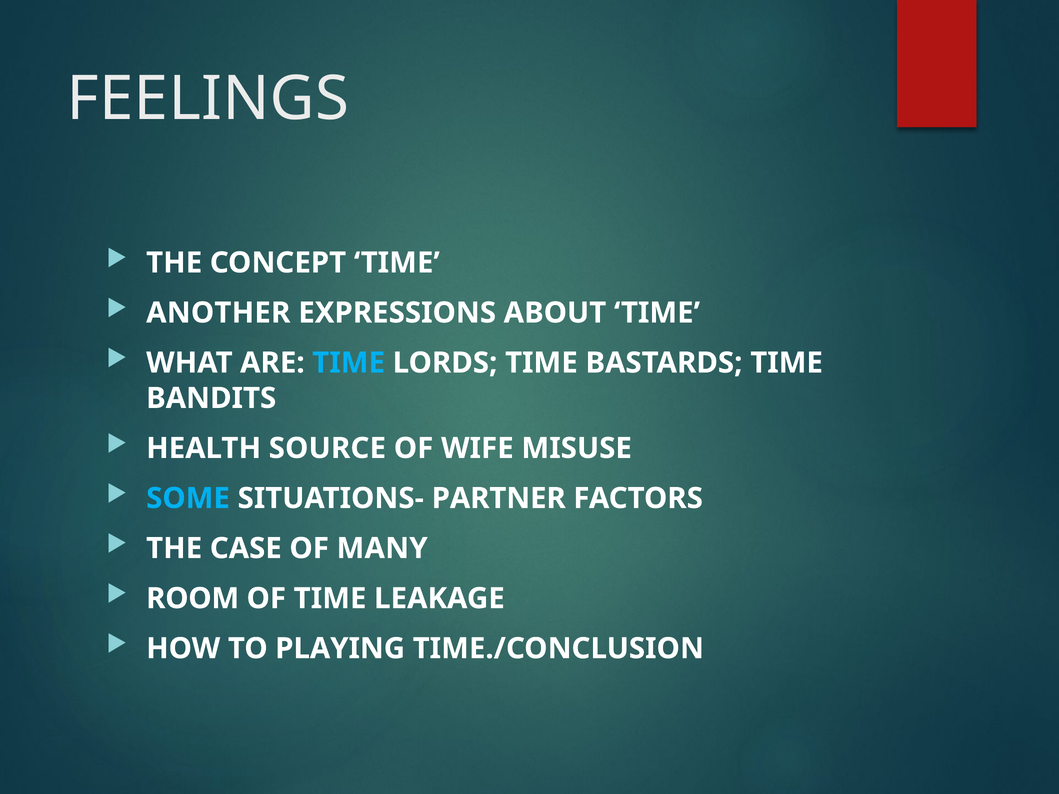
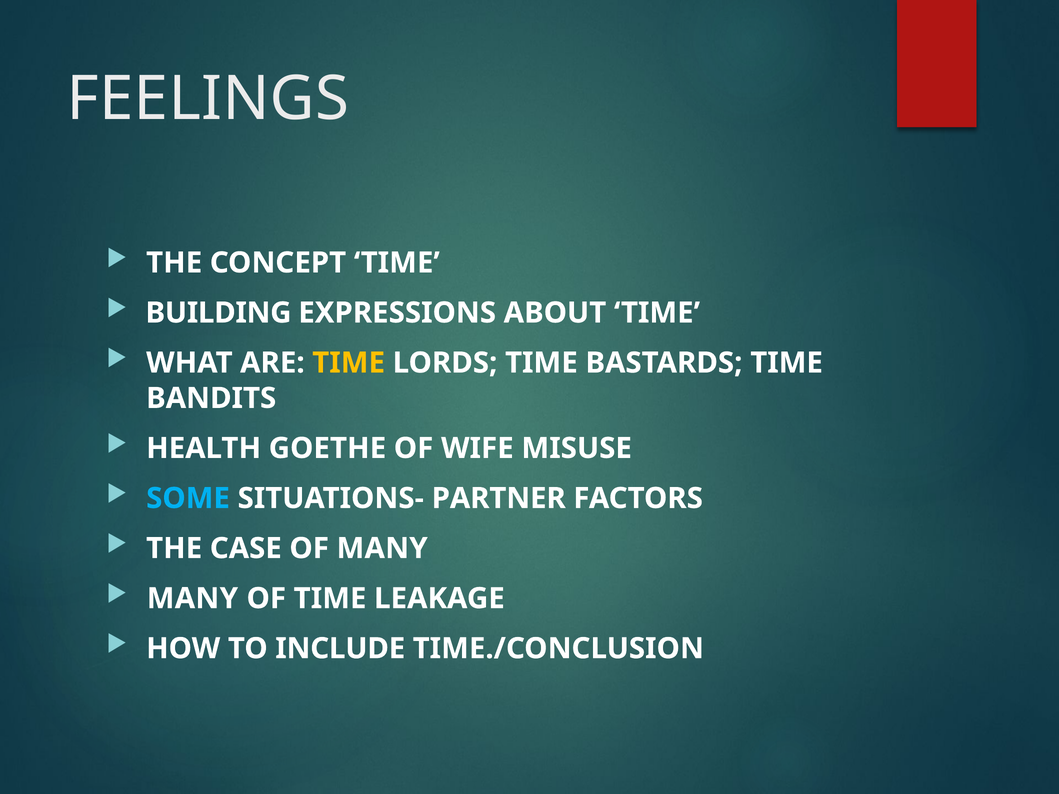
ANOTHER: ANOTHER -> BUILDING
TIME at (349, 363) colour: light blue -> yellow
SOURCE: SOURCE -> GOETHE
ROOM at (193, 599): ROOM -> MANY
PLAYING: PLAYING -> INCLUDE
